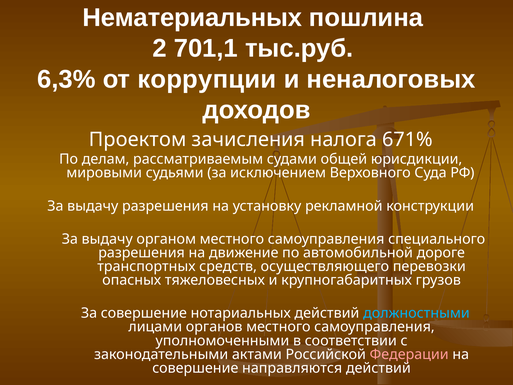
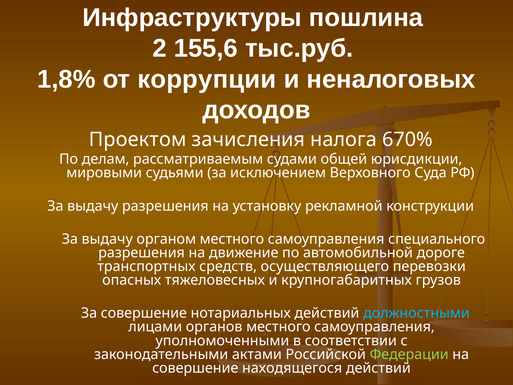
Нематериальных: Нематериальных -> Инфраструктуры
701,1: 701,1 -> 155,6
6,3%: 6,3% -> 1,8%
671%: 671% -> 670%
Федерации colour: pink -> light green
направляются: направляются -> находящегося
